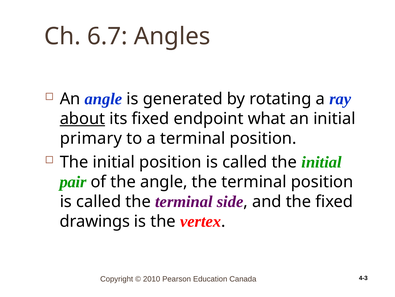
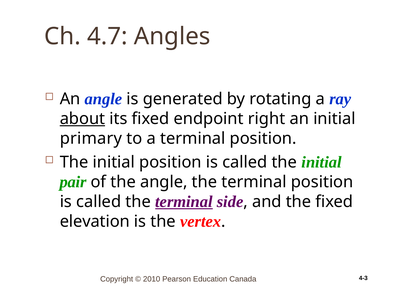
6.7: 6.7 -> 4.7
what: what -> right
terminal at (184, 201) underline: none -> present
drawings: drawings -> elevation
